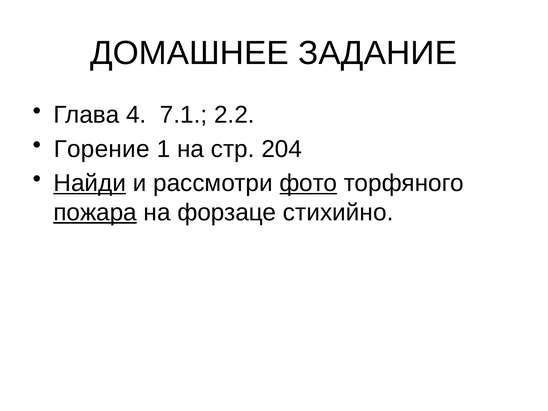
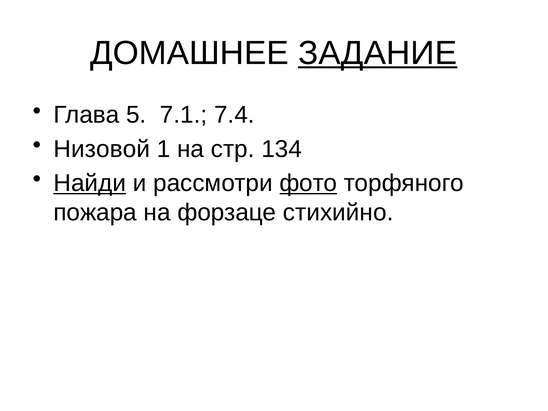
ЗАДАНИЕ underline: none -> present
4: 4 -> 5
2.2: 2.2 -> 7.4
Горение: Горение -> Низовой
204: 204 -> 134
пожара underline: present -> none
